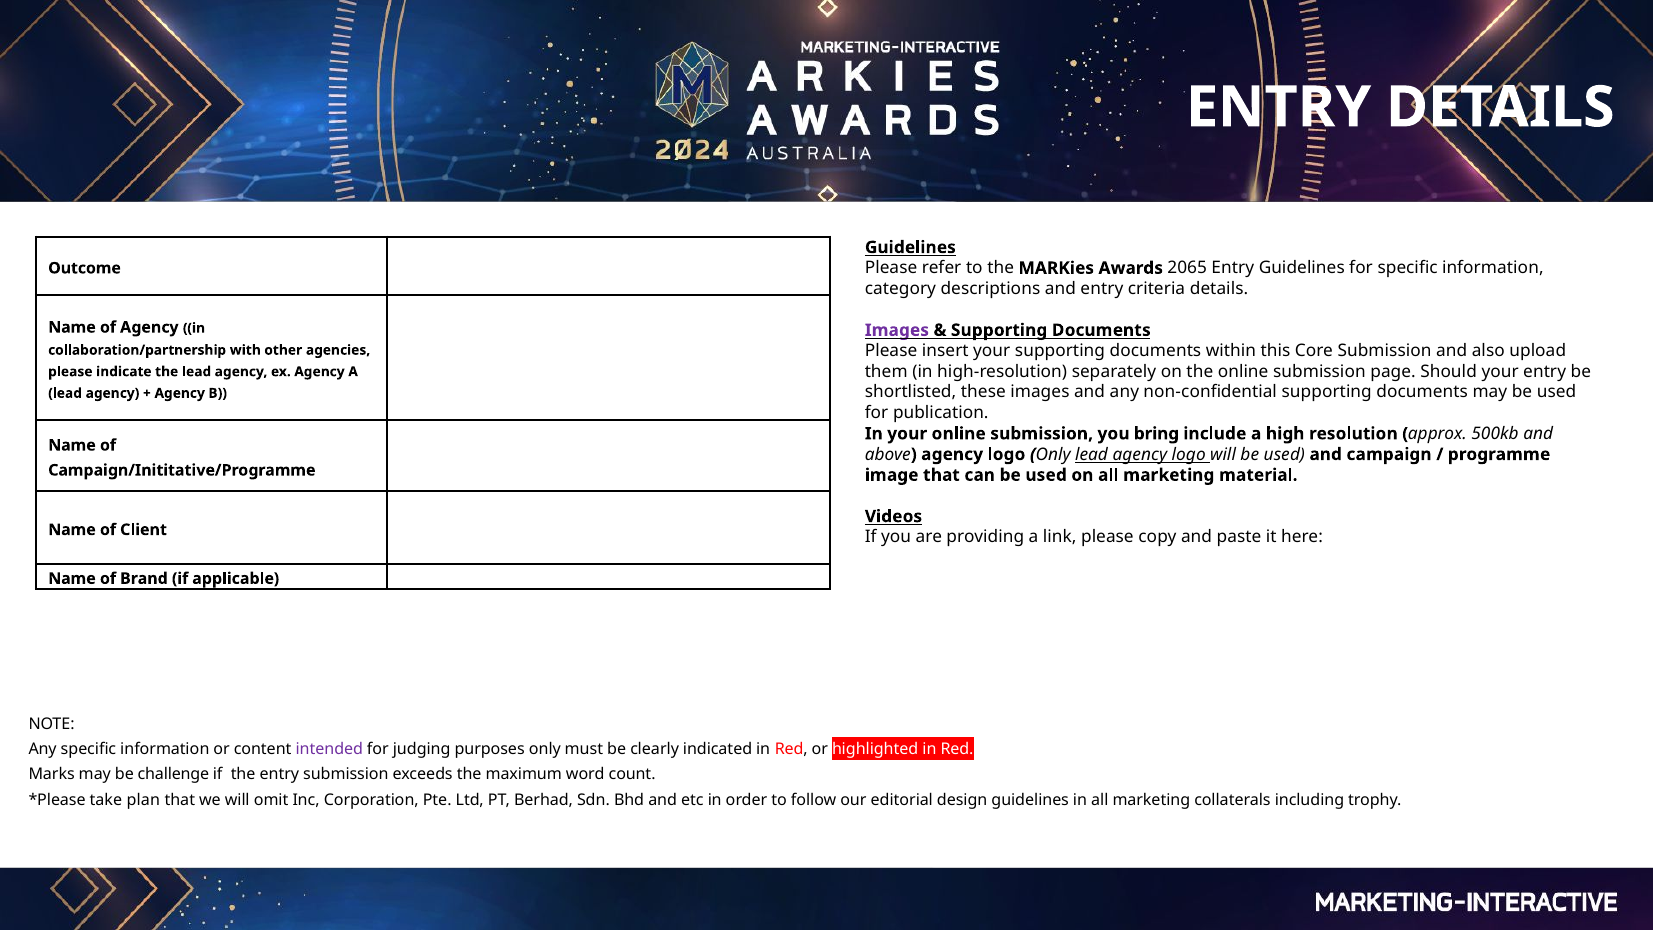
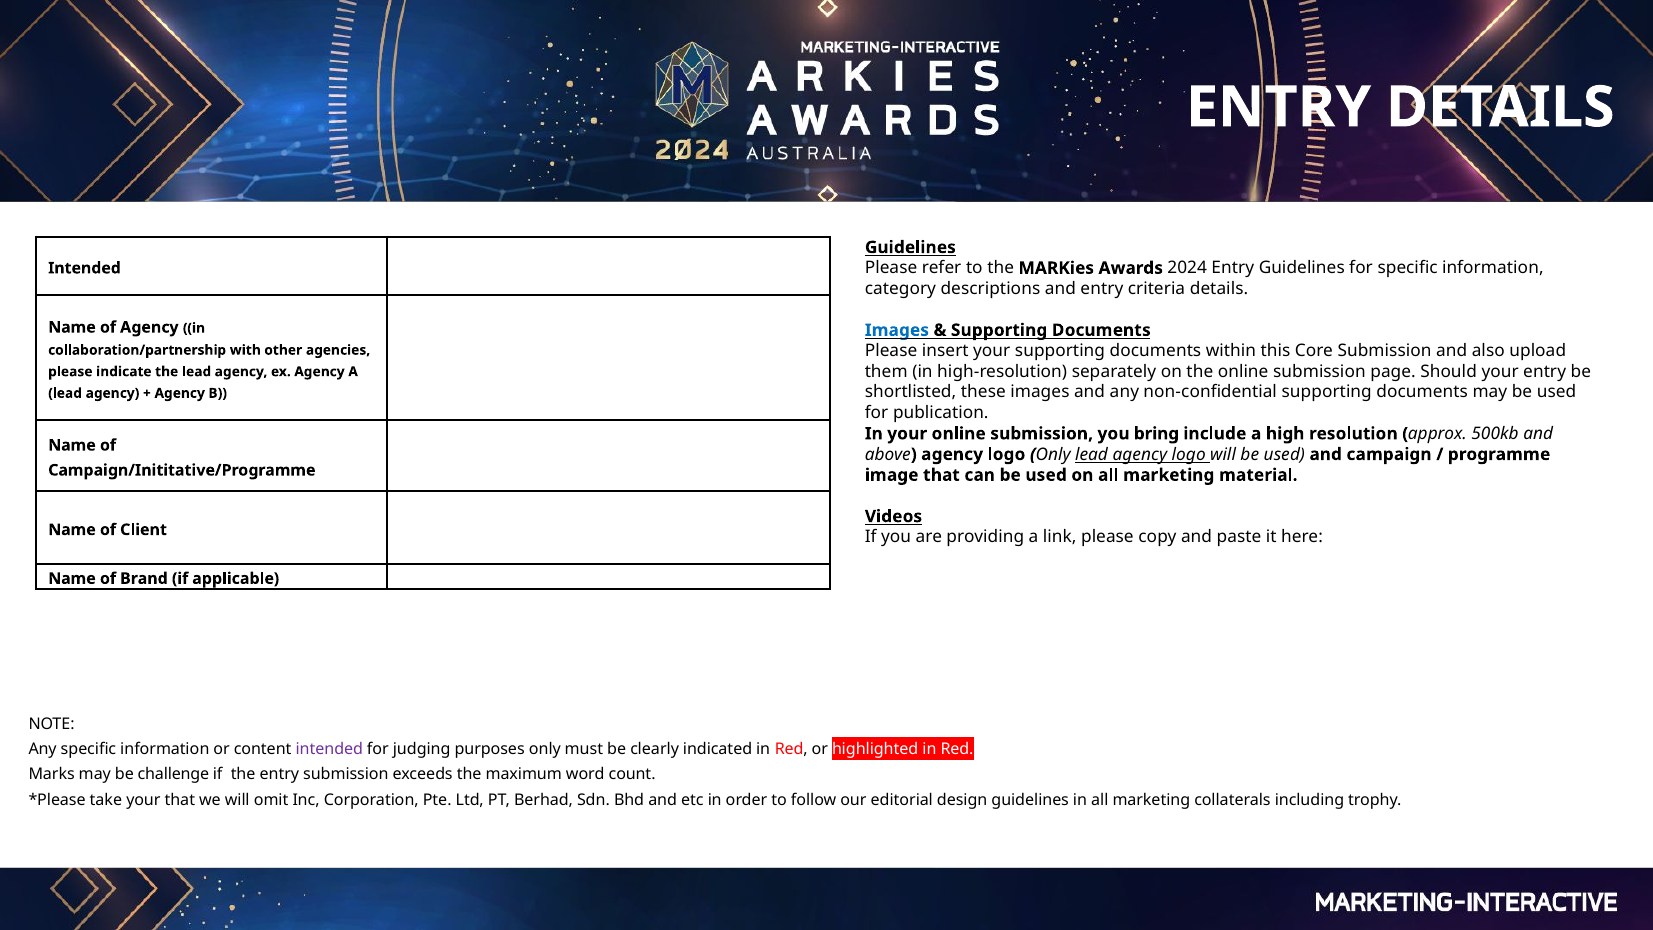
2065: 2065 -> 2024
Outcome at (85, 268): Outcome -> Intended
Images at (897, 330) colour: purple -> blue
take plan: plan -> your
